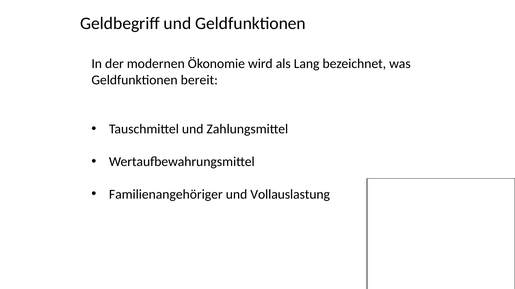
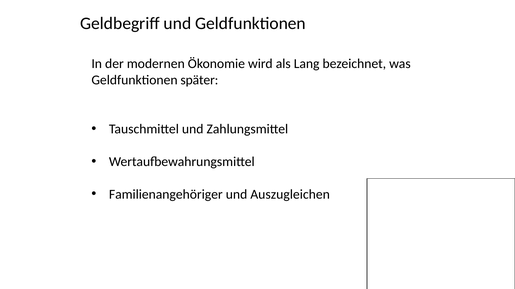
bereit: bereit -> später
Vollauslastung: Vollauslastung -> Auszugleichen
